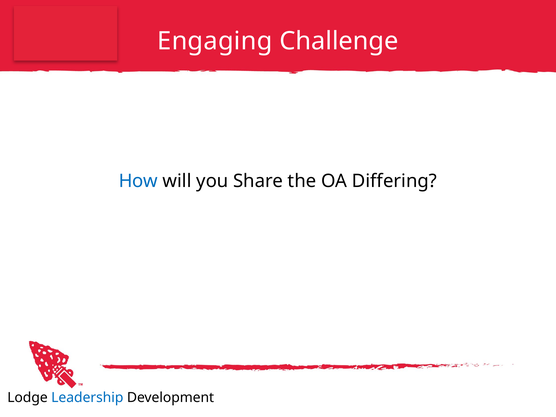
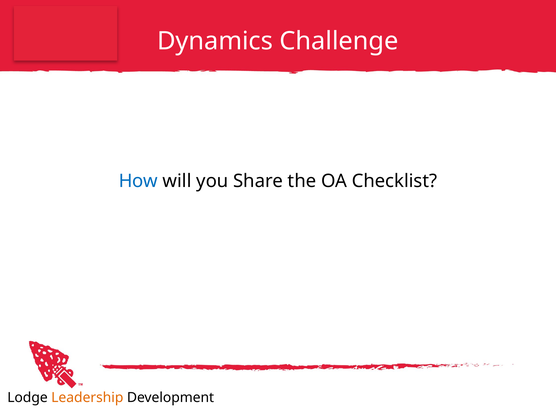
Engaging: Engaging -> Dynamics
Differing: Differing -> Checklist
Leadership colour: blue -> orange
